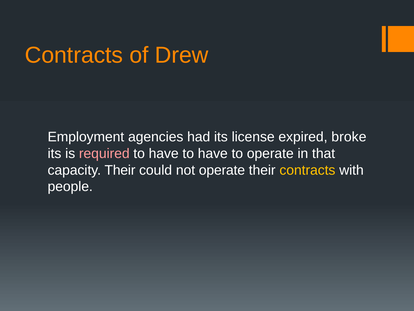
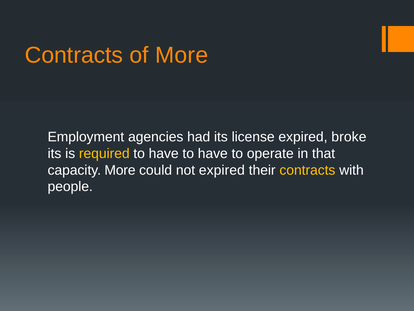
of Drew: Drew -> More
required colour: pink -> yellow
capacity Their: Their -> More
not operate: operate -> expired
